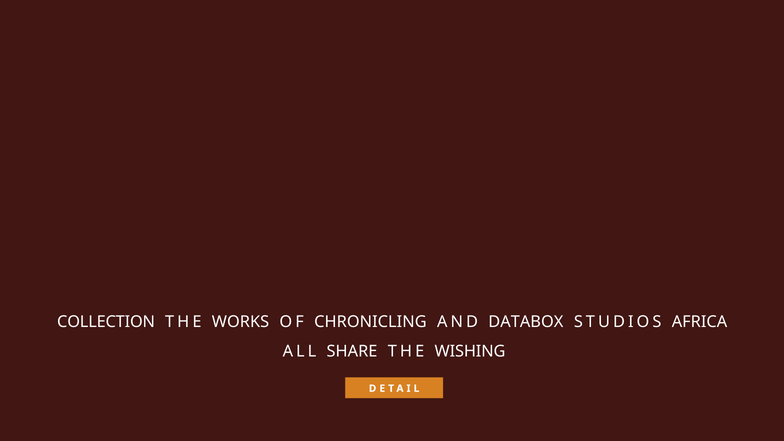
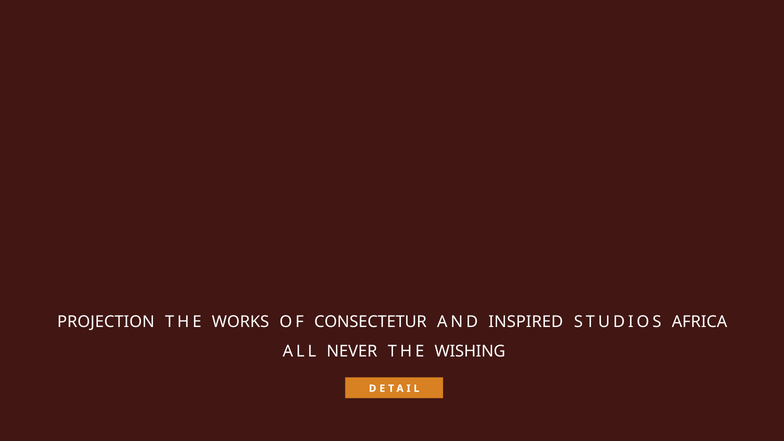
COLLECTION: COLLECTION -> PROJECTION
CHRONICLING: CHRONICLING -> CONSECTETUR
DATABOX: DATABOX -> INSPIRED
SHARE: SHARE -> NEVER
